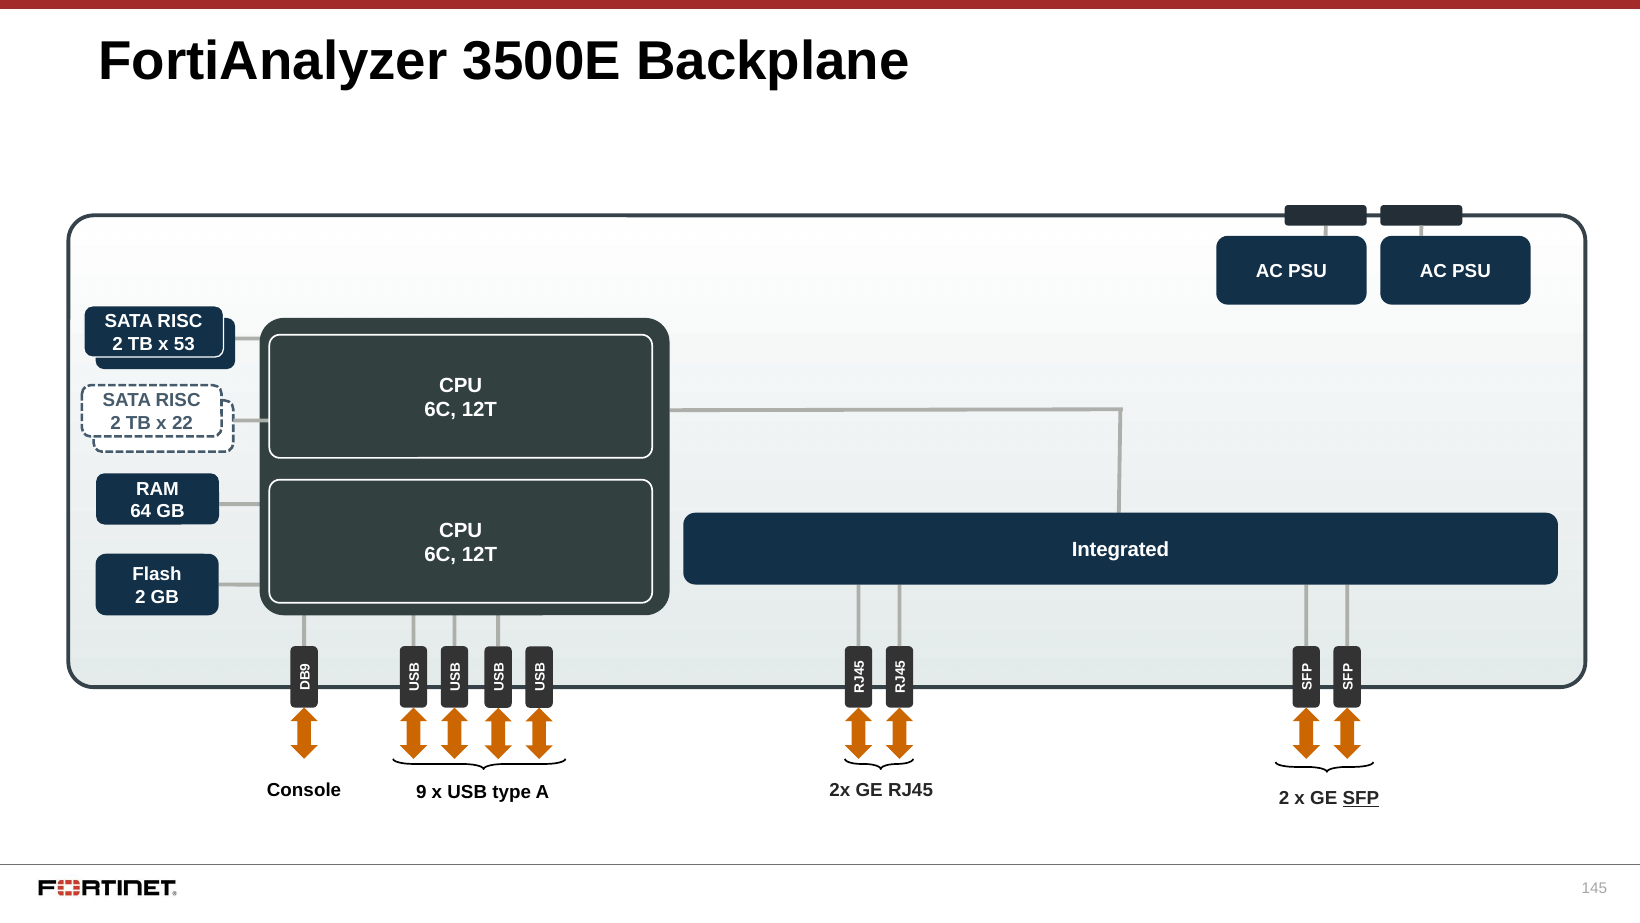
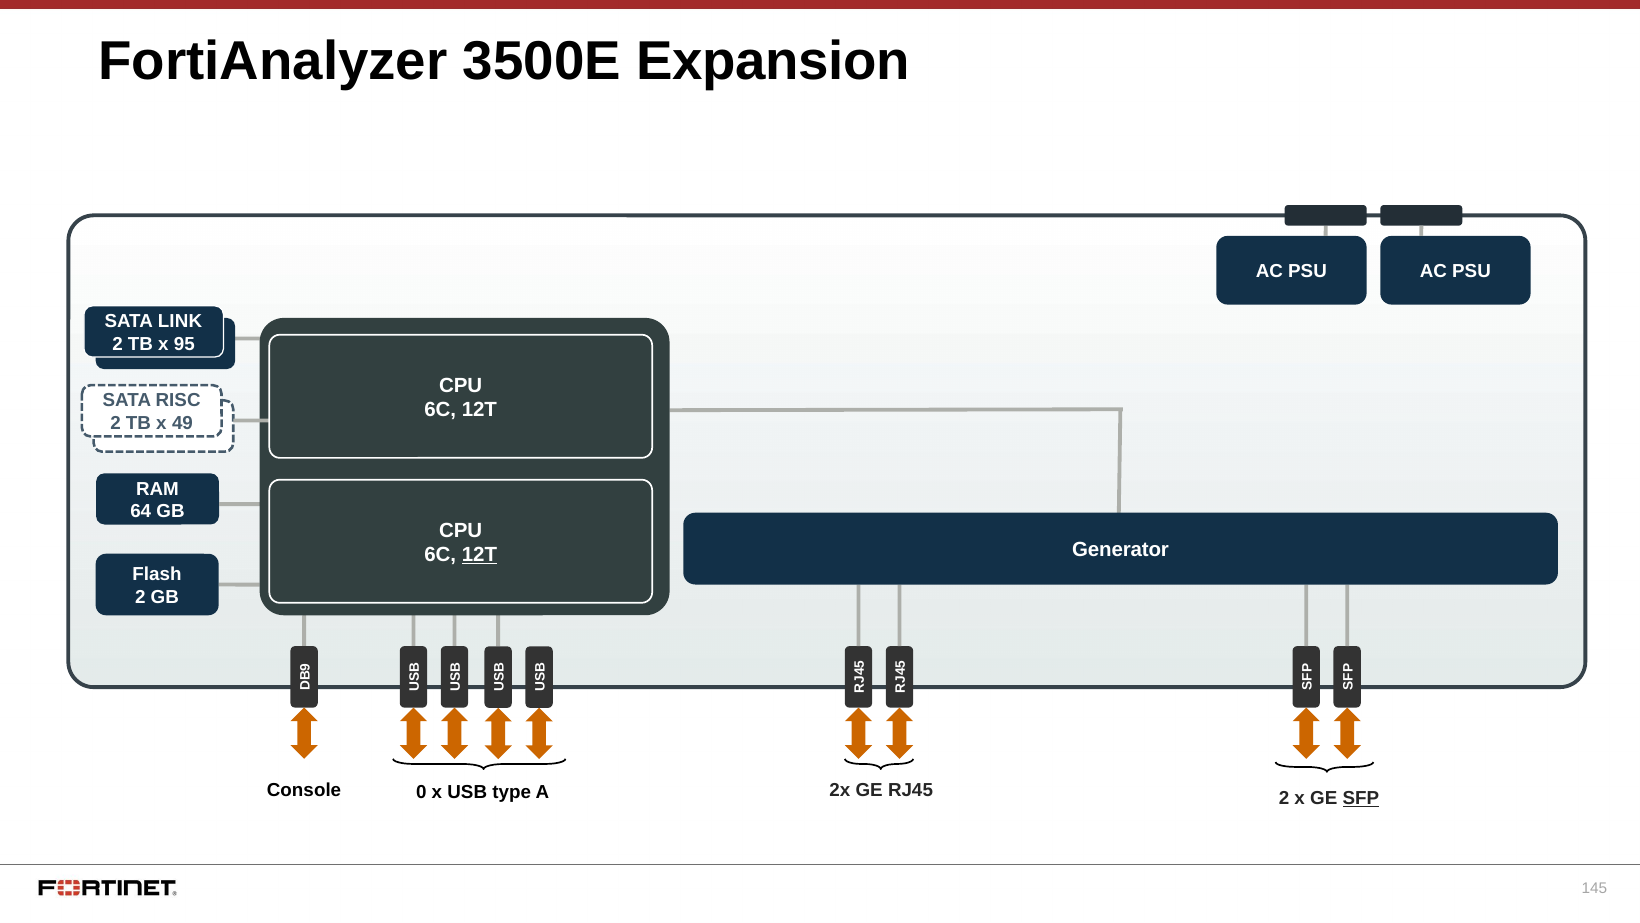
Backplane: Backplane -> Expansion
RISC at (180, 321): RISC -> LINK
53: 53 -> 95
22: 22 -> 49
Integrated: Integrated -> Generator
12T at (479, 555) underline: none -> present
Console 9: 9 -> 0
